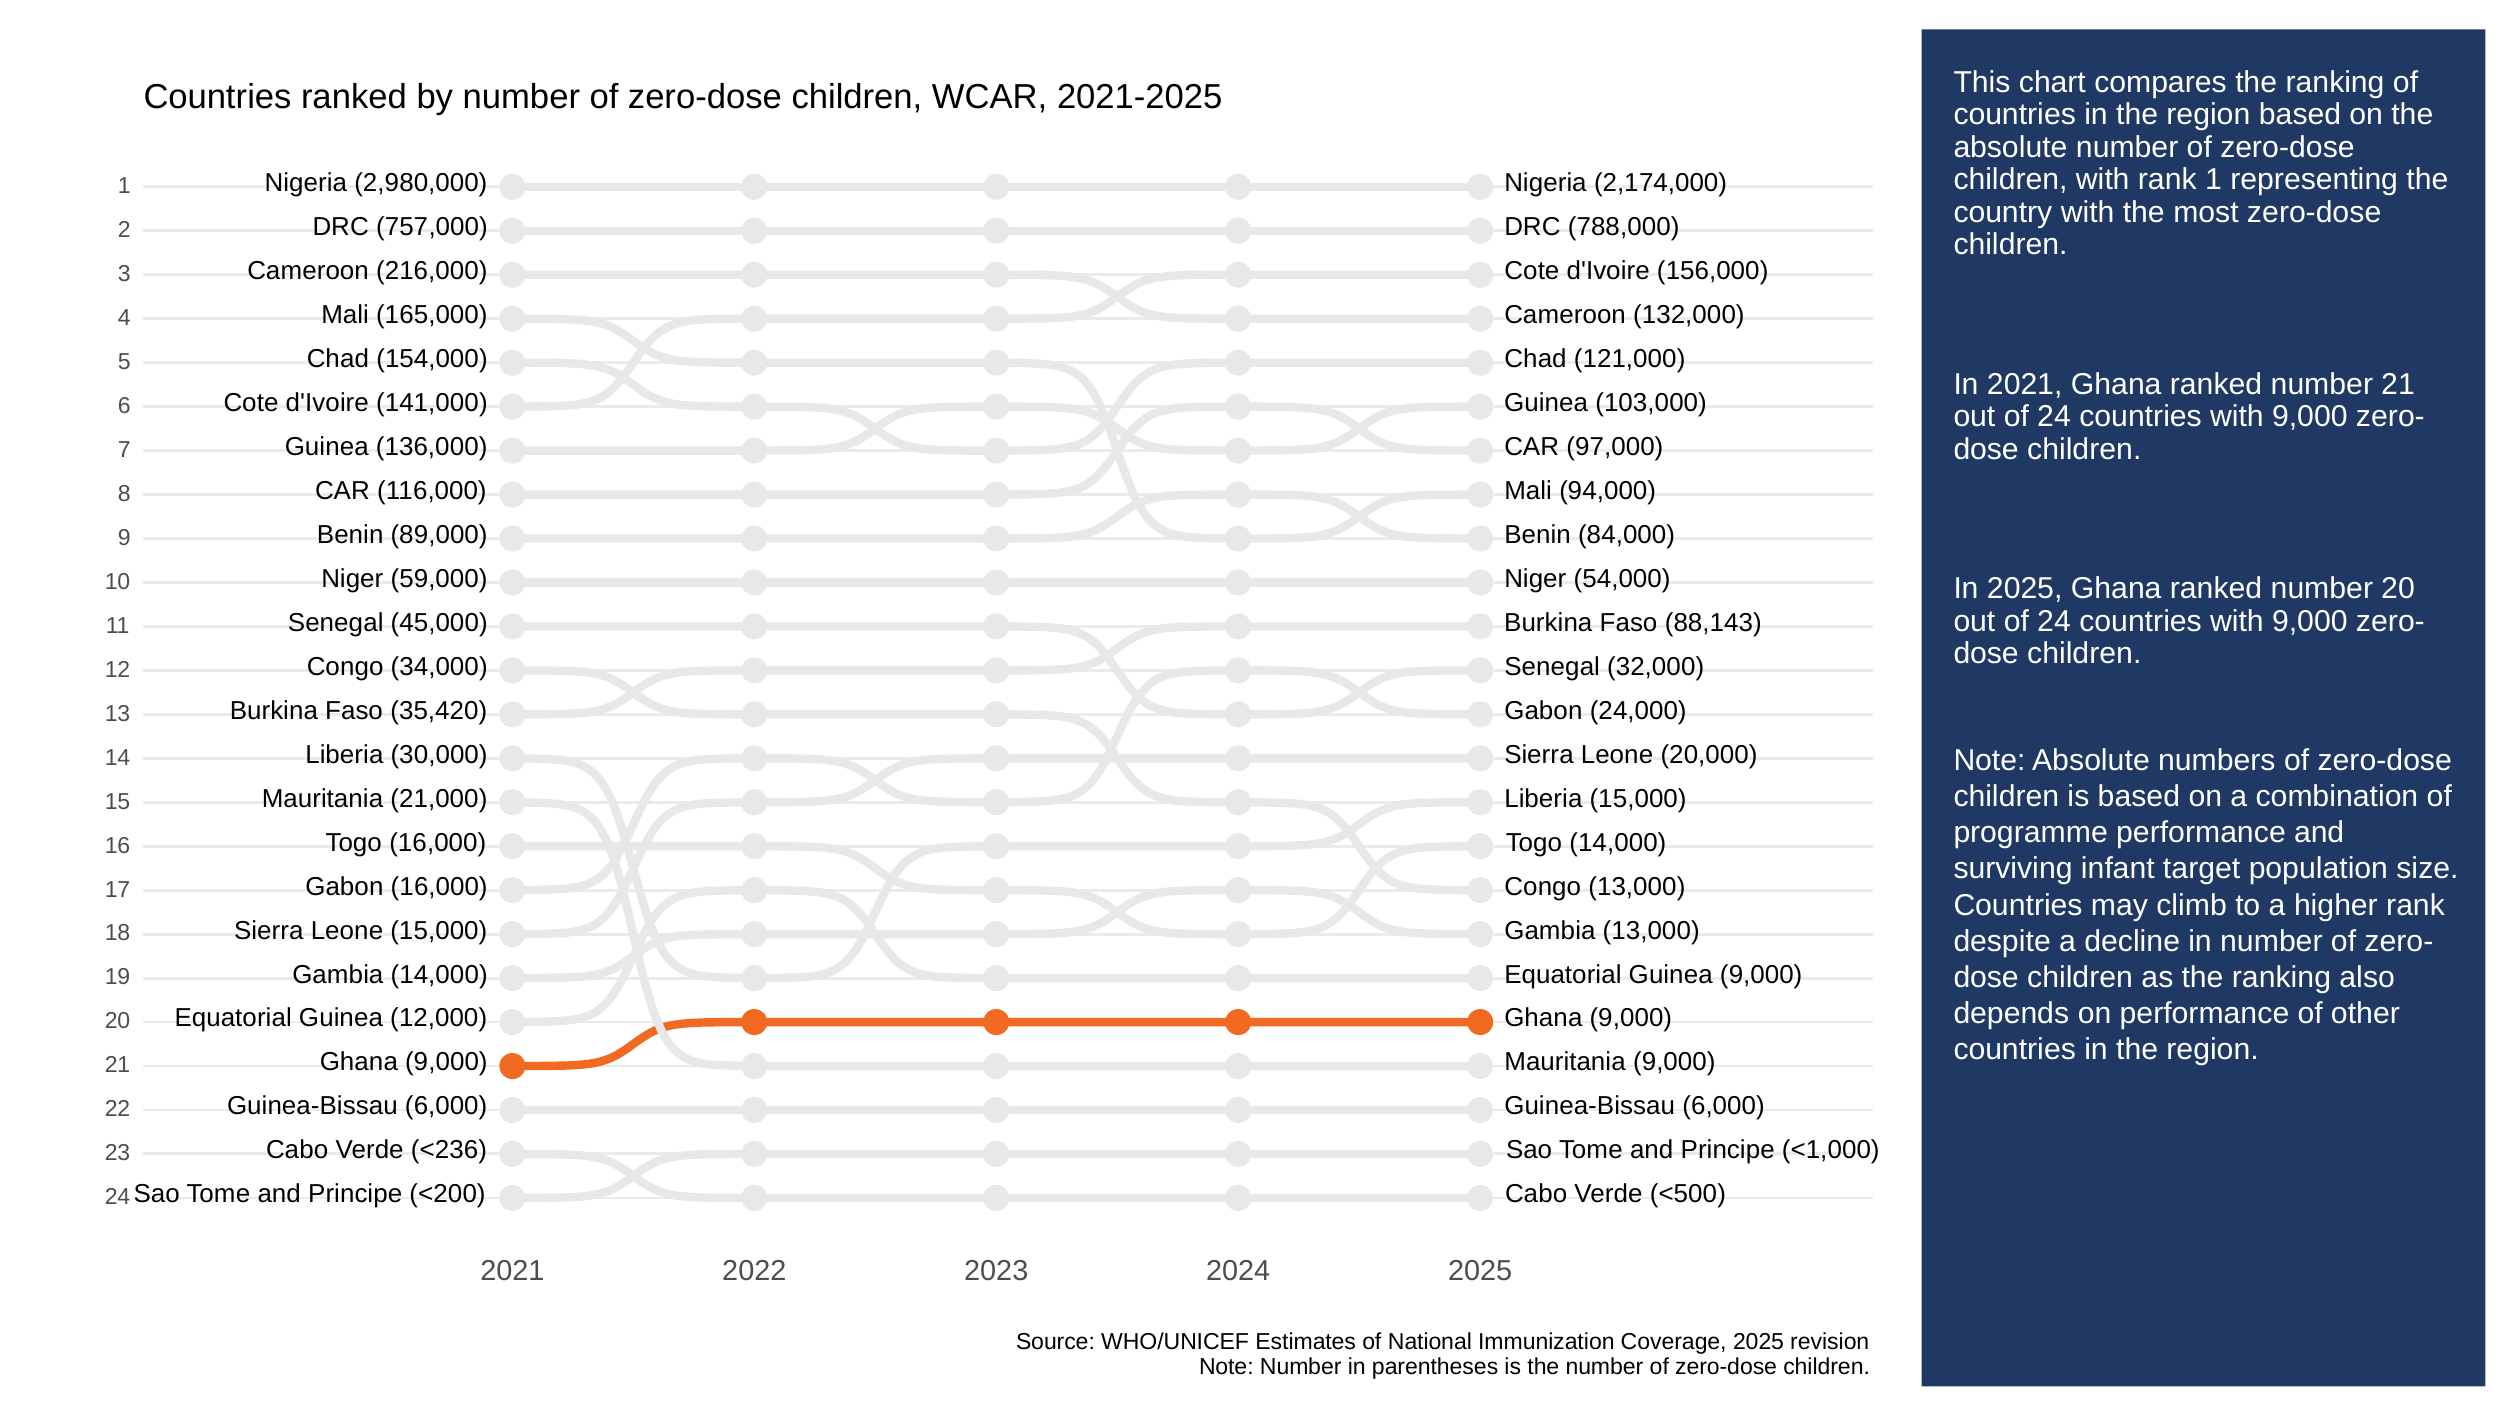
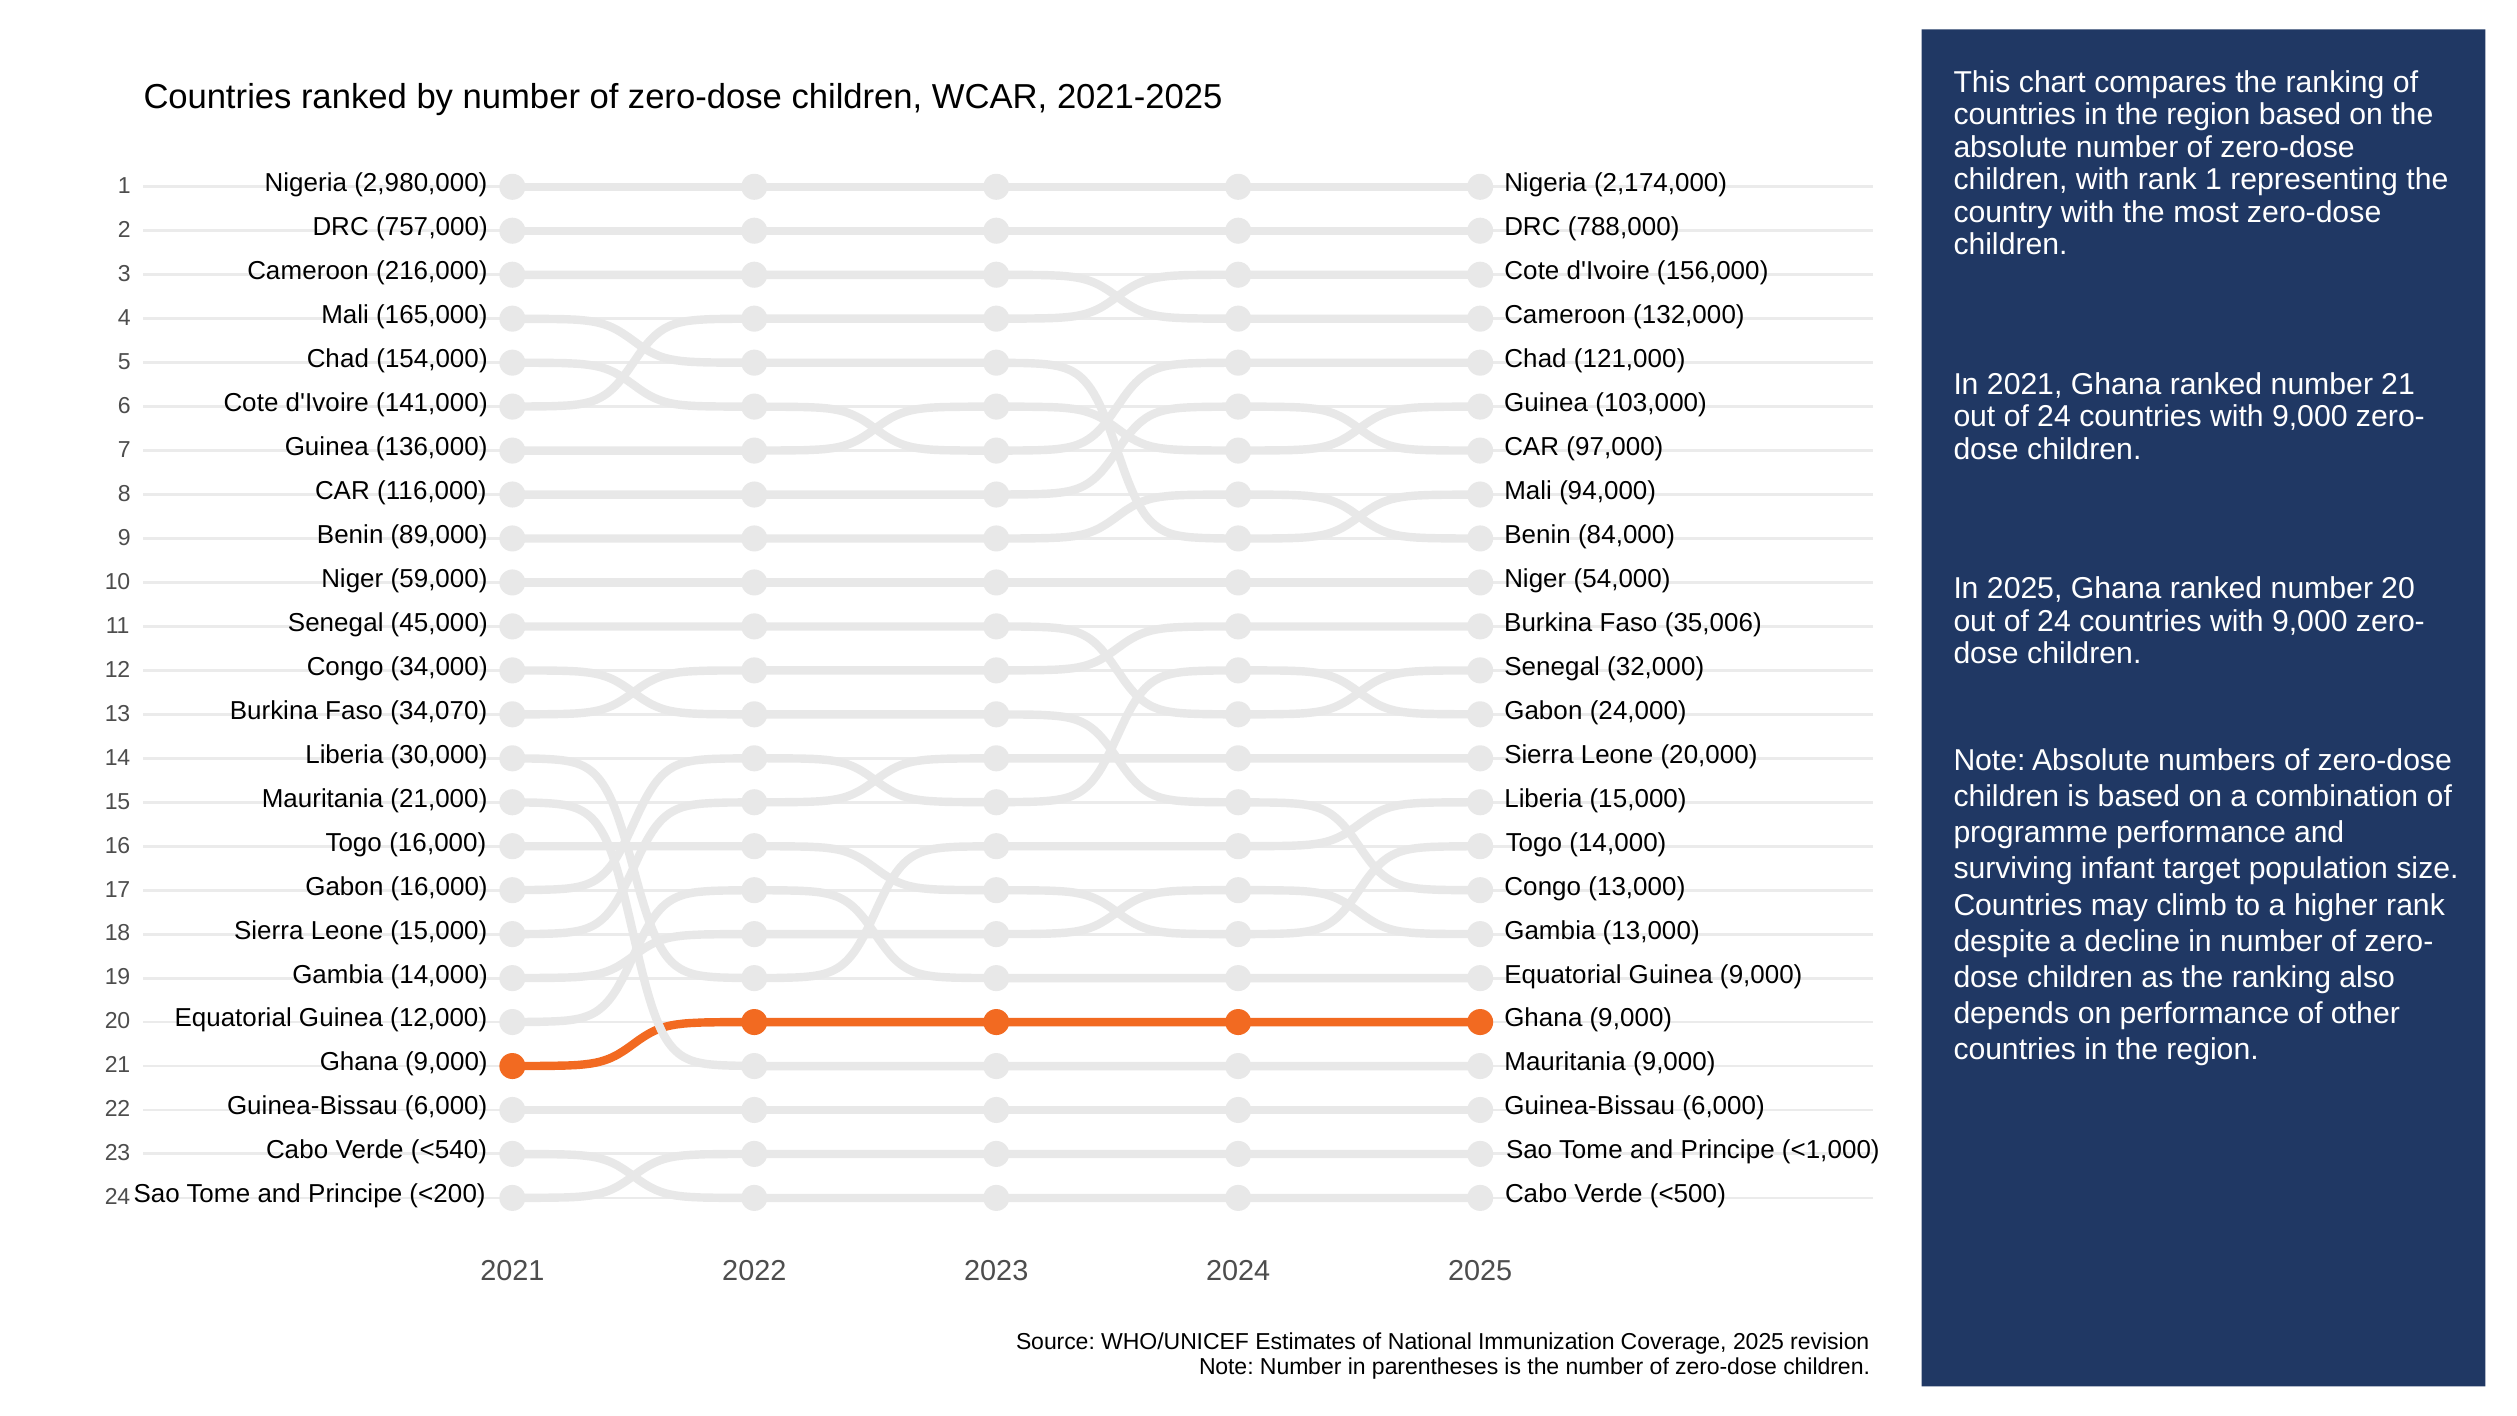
88,143: 88,143 -> 35,006
35,420: 35,420 -> 34,070
<236: <236 -> <540
